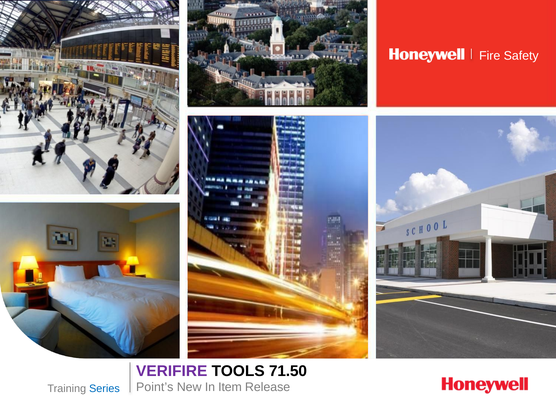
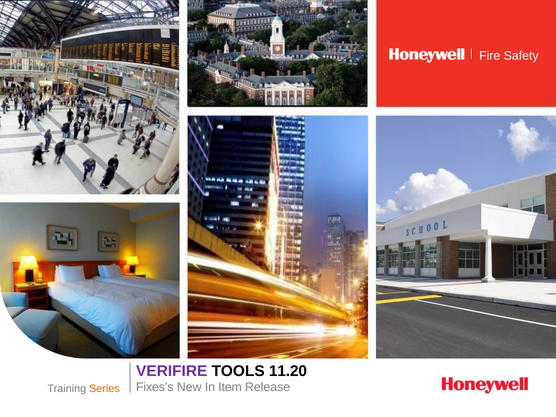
71.50: 71.50 -> 11.20
Point’s: Point’s -> Fixes’s
Series colour: blue -> orange
